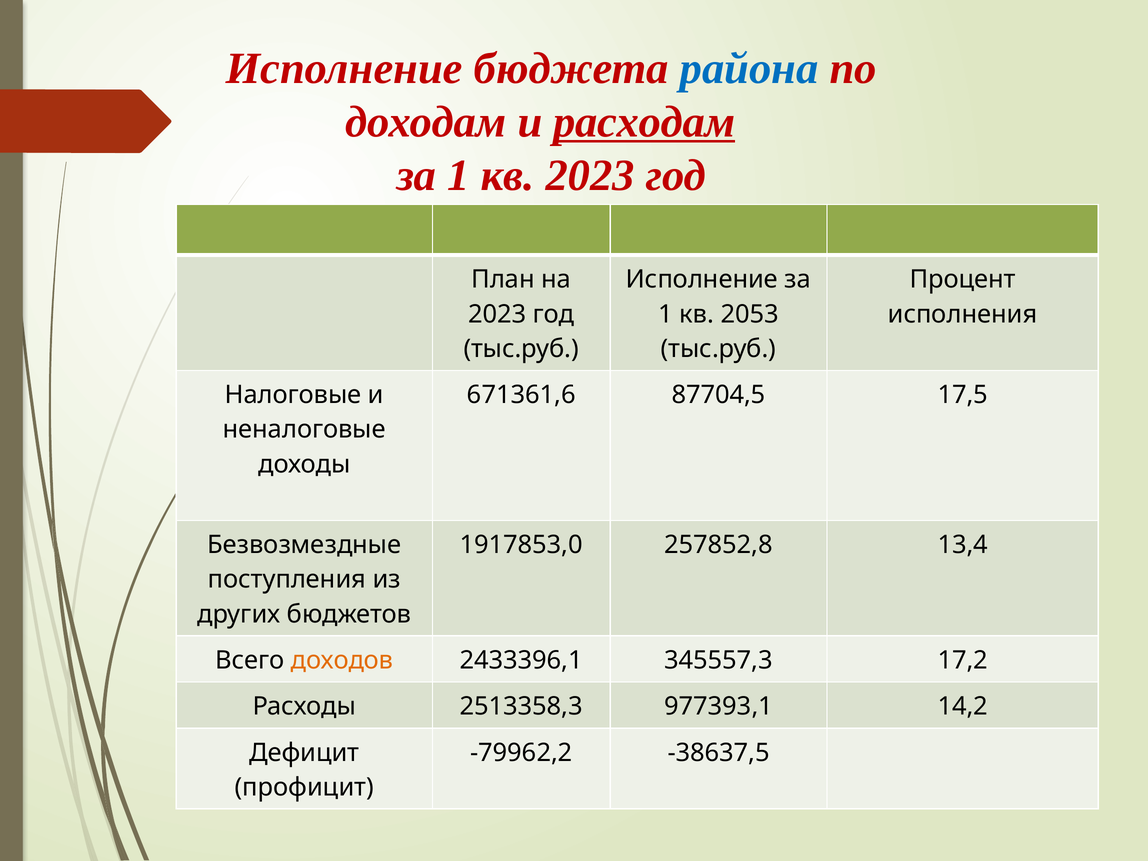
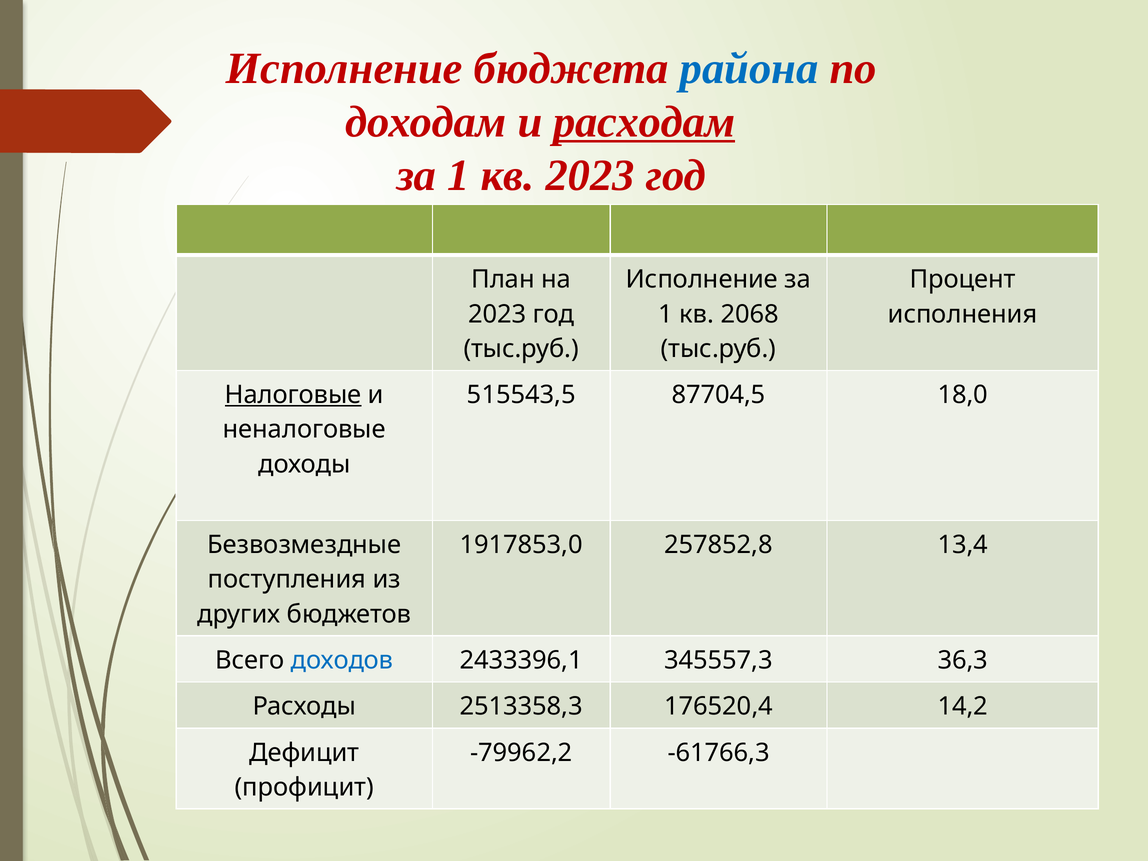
2053: 2053 -> 2068
Налоговые underline: none -> present
671361,6: 671361,6 -> 515543,5
17,5: 17,5 -> 18,0
доходов colour: orange -> blue
17,2: 17,2 -> 36,3
977393,1: 977393,1 -> 176520,4
-38637,5: -38637,5 -> -61766,3
